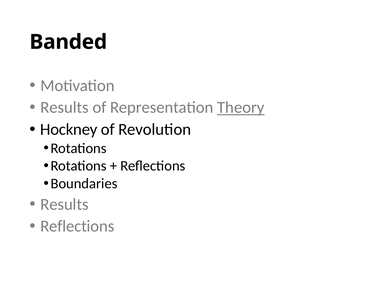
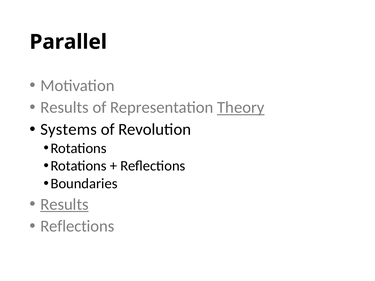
Banded: Banded -> Parallel
Hockney: Hockney -> Systems
Results at (64, 205) underline: none -> present
